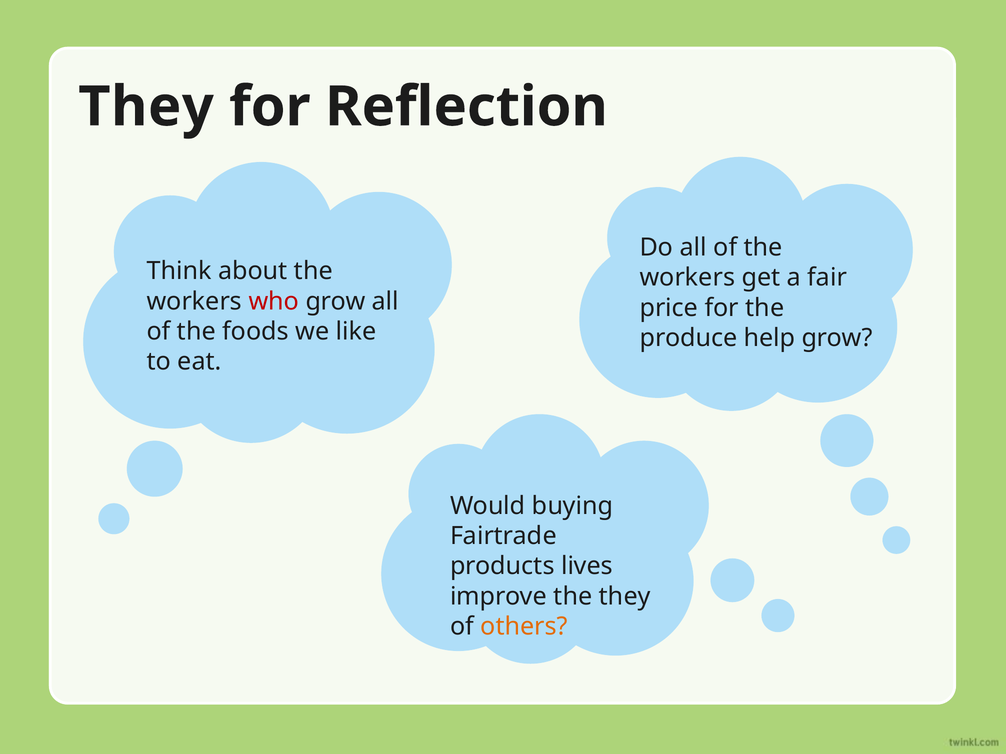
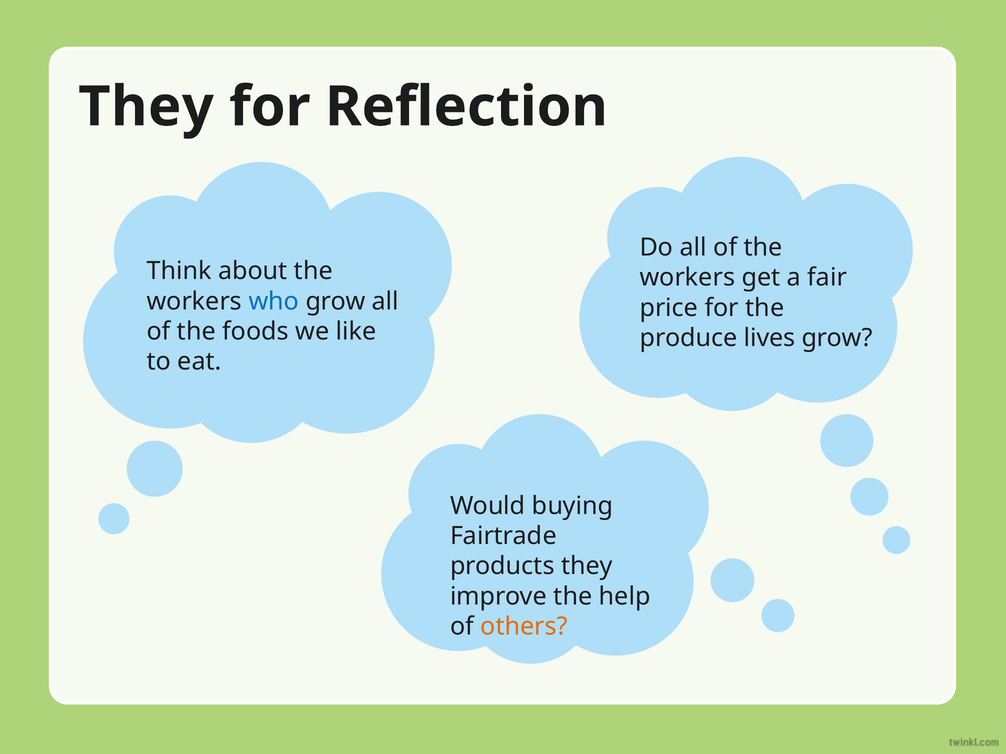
who colour: red -> blue
help: help -> lives
products lives: lives -> they
the they: they -> help
